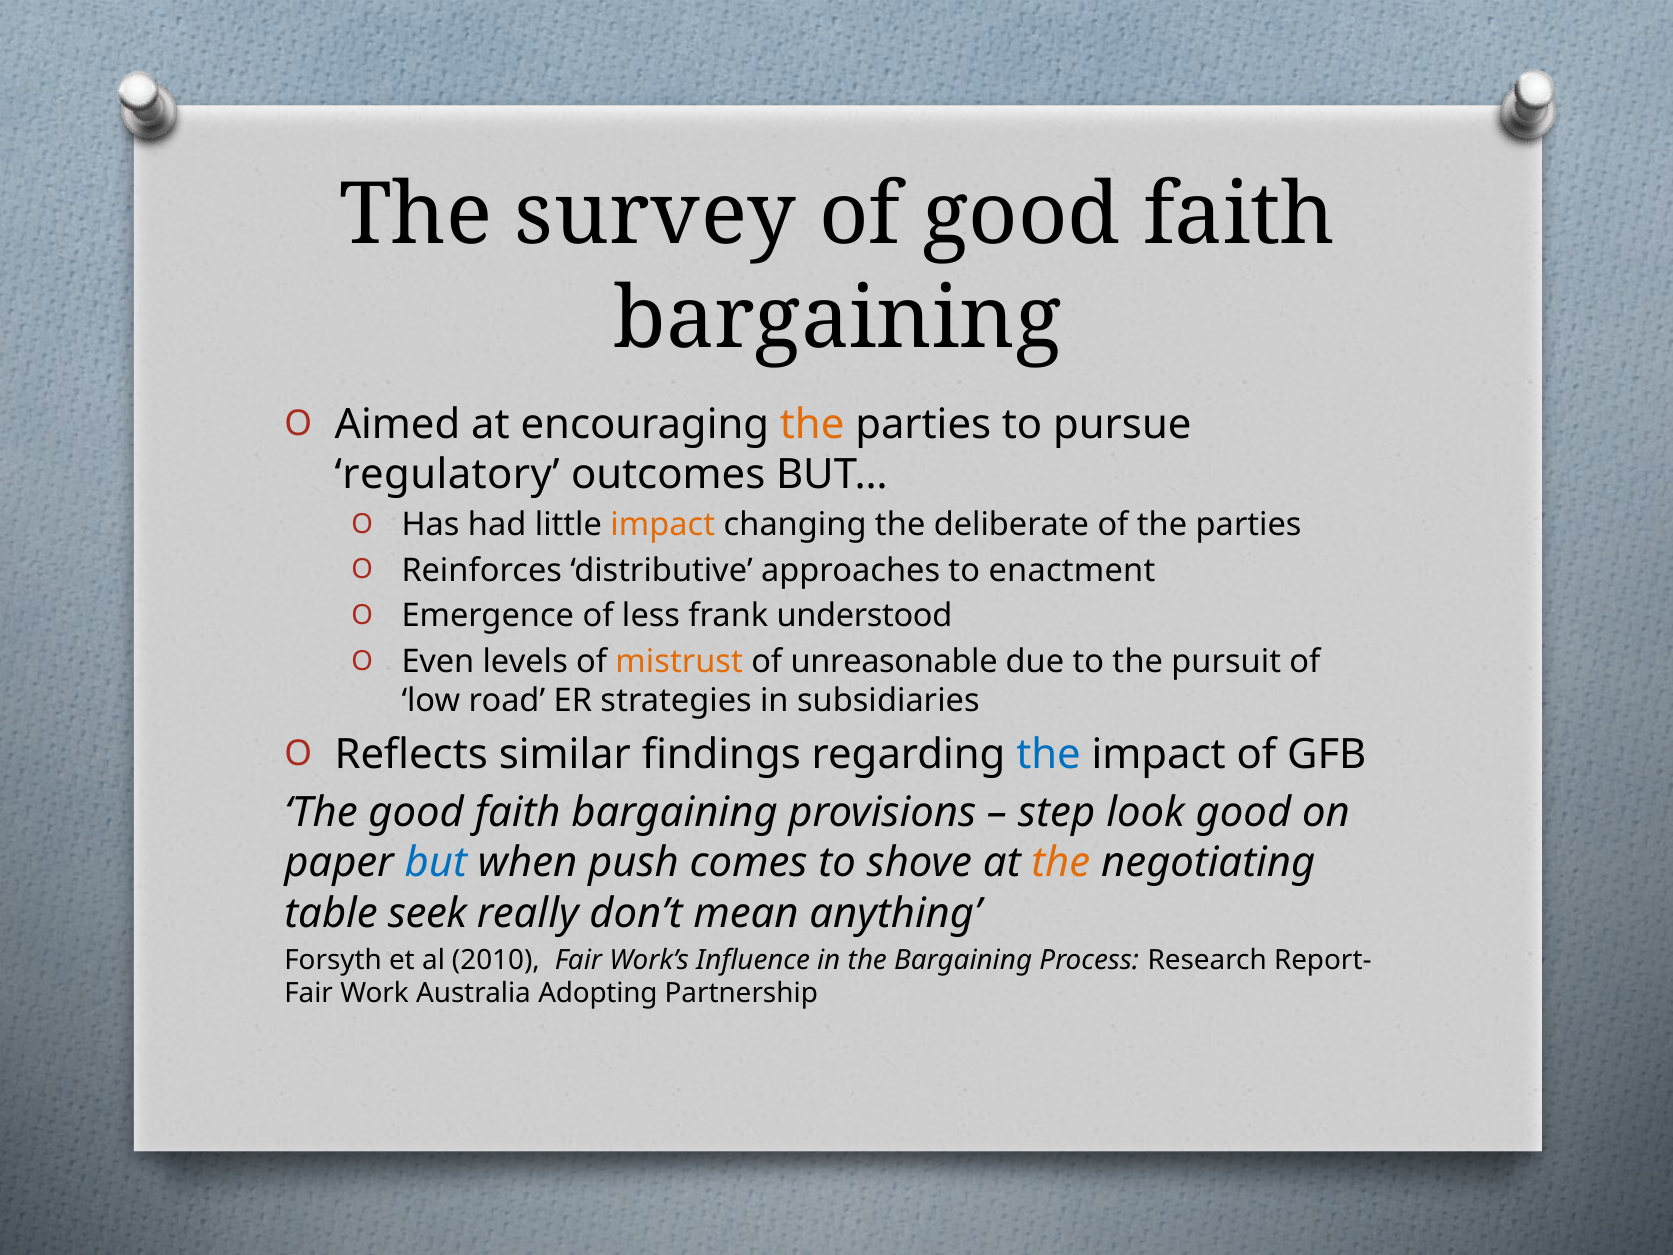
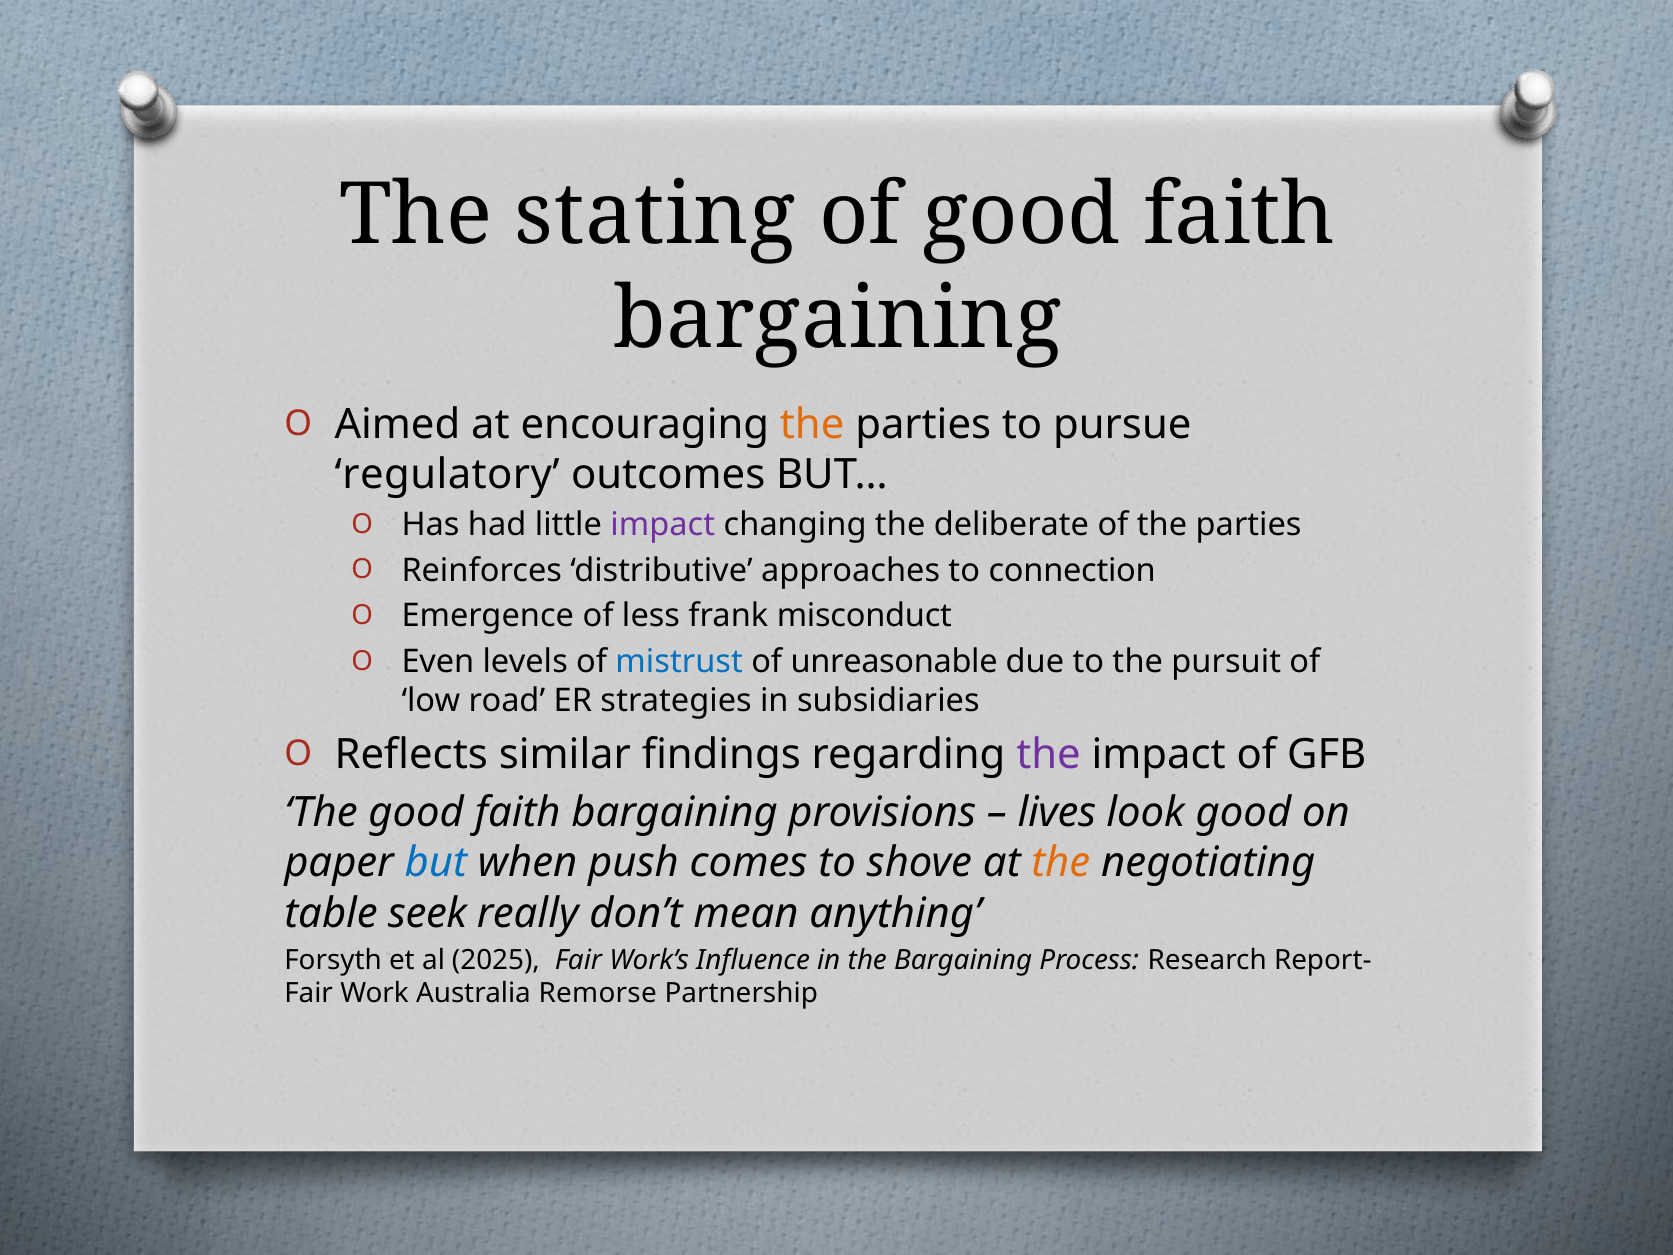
survey: survey -> stating
impact at (663, 525) colour: orange -> purple
enactment: enactment -> connection
understood: understood -> misconduct
mistrust colour: orange -> blue
the at (1048, 754) colour: blue -> purple
step: step -> lives
2010: 2010 -> 2025
Adopting: Adopting -> Remorse
